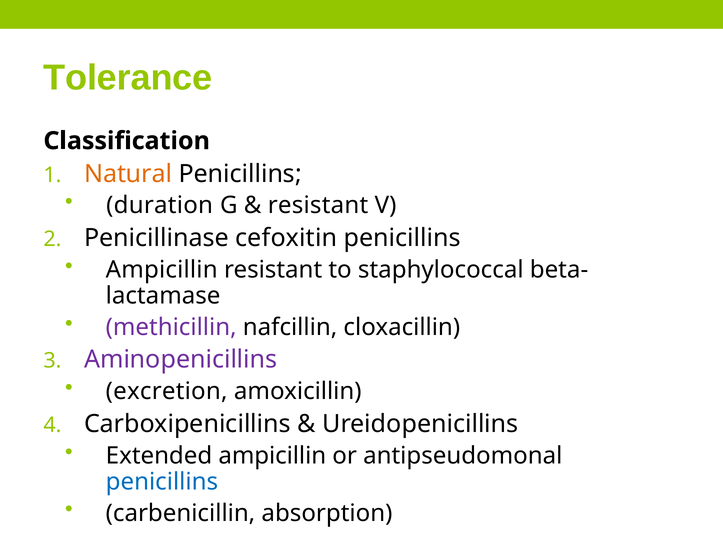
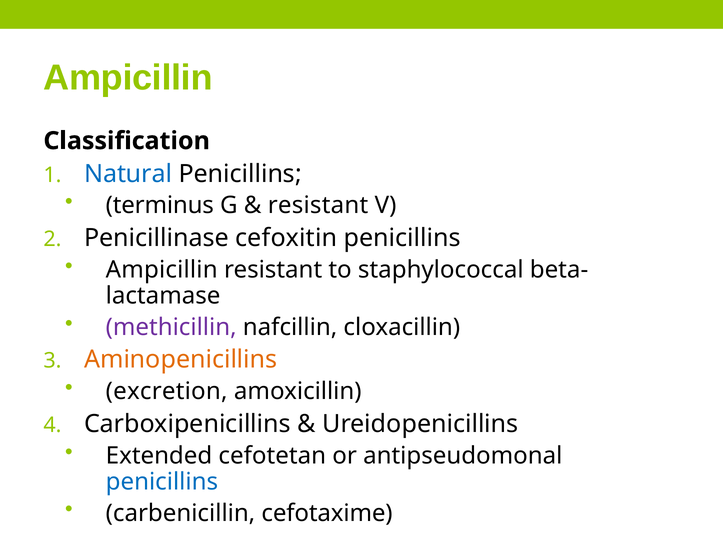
Tolerance at (128, 78): Tolerance -> Ampicillin
Natural colour: orange -> blue
duration: duration -> terminus
Aminopenicillins colour: purple -> orange
Extended ampicillin: ampicillin -> cefotetan
absorption: absorption -> cefotaxime
